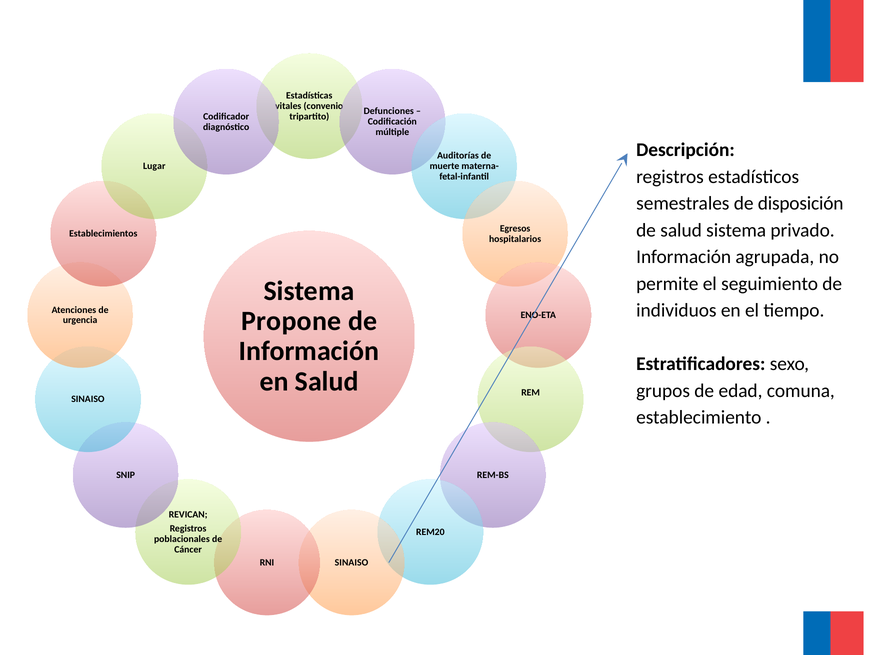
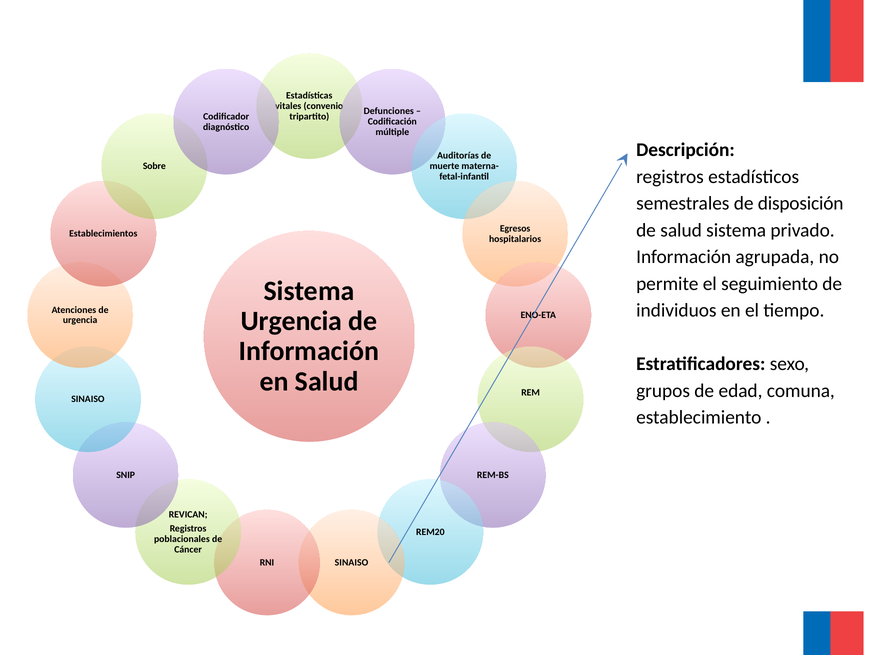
Lugar: Lugar -> Sobre
Propone at (291, 321): Propone -> Urgencia
